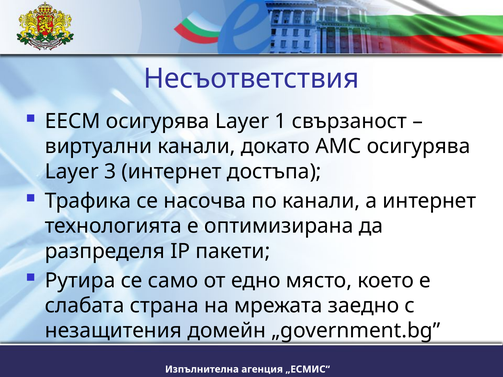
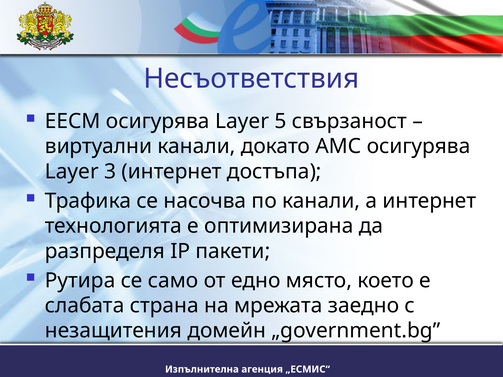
1: 1 -> 5
